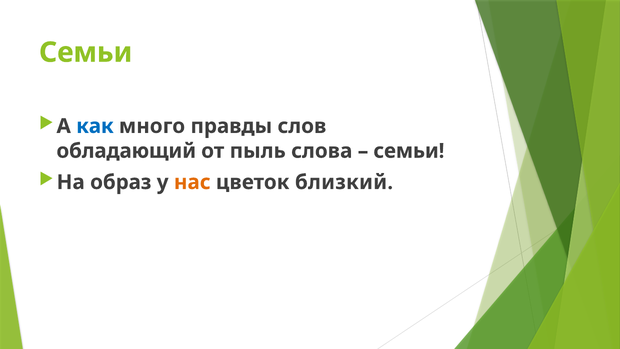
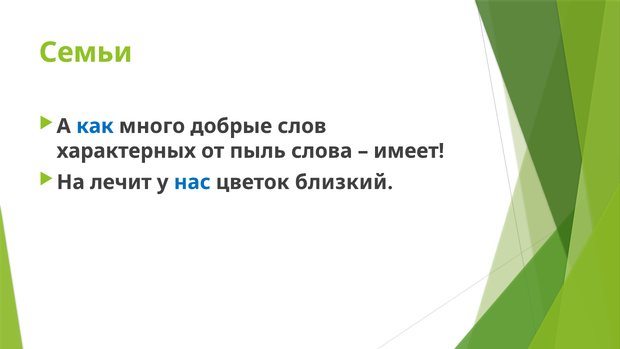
правды: правды -> добрые
обладающий: обладающий -> характерных
семьи at (409, 151): семьи -> имеет
образ: образ -> лечит
нас colour: orange -> blue
